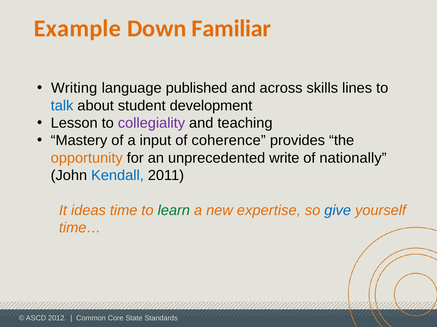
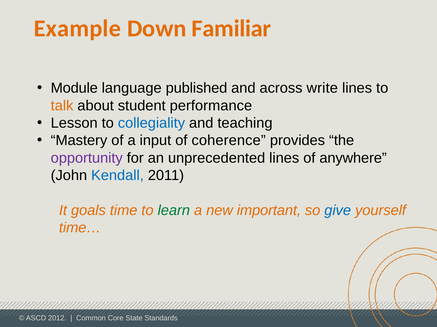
Writing: Writing -> Module
skills: skills -> write
talk colour: blue -> orange
development: development -> performance
collegiality colour: purple -> blue
opportunity colour: orange -> purple
unprecedented write: write -> lines
nationally: nationally -> anywhere
ideas: ideas -> goals
expertise: expertise -> important
